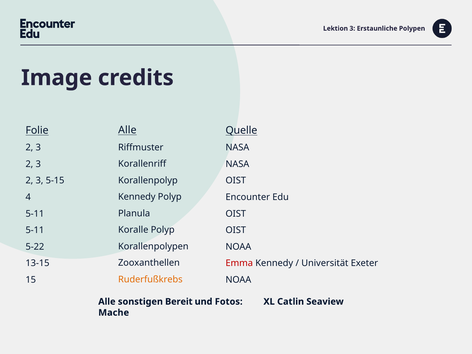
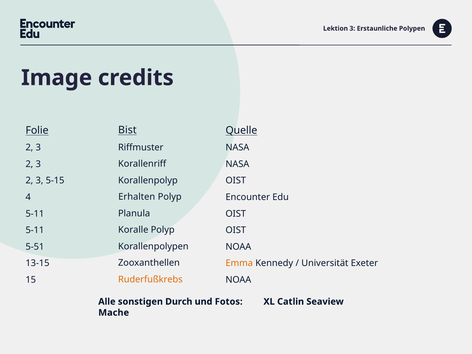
Alle at (127, 130): Alle -> Bist
Kennedy at (137, 197): Kennedy -> Erhalten
5-22: 5-22 -> 5-51
Emma colour: red -> orange
Bereit: Bereit -> Durch
